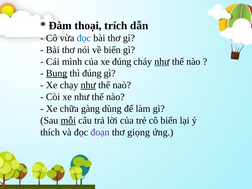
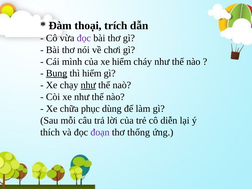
đọc at (84, 38) colour: blue -> purple
về biến: biến -> chơi
xe đúng: đúng -> hiểm
như at (162, 62) underline: present -> none
thì đúng: đúng -> hiểm
gàng: gàng -> phục
mỗi underline: present -> none
cô biến: biến -> diễn
giọng: giọng -> thống
